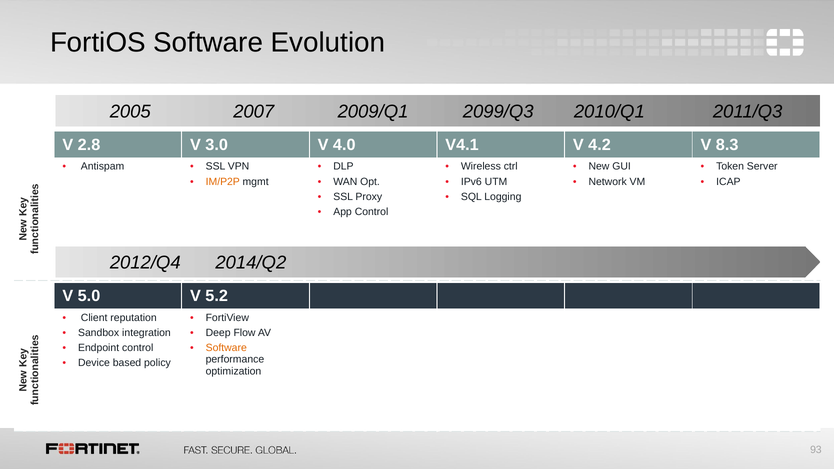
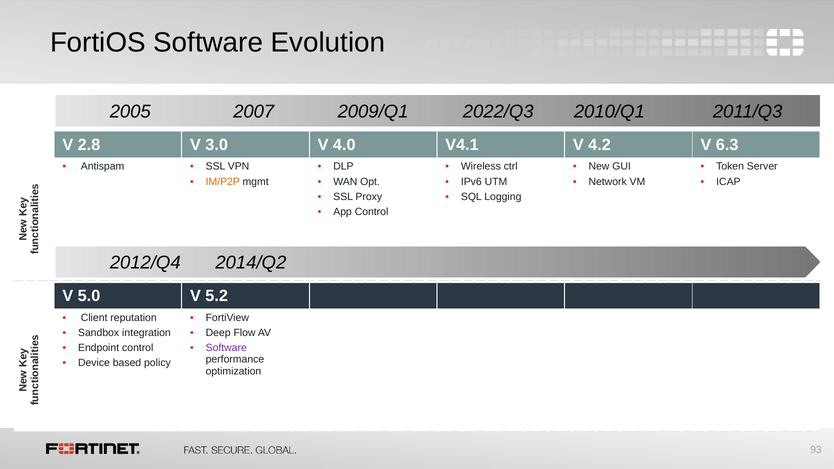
2099/Q3: 2099/Q3 -> 2022/Q3
8.3: 8.3 -> 6.3
Software at (226, 348) colour: orange -> purple
